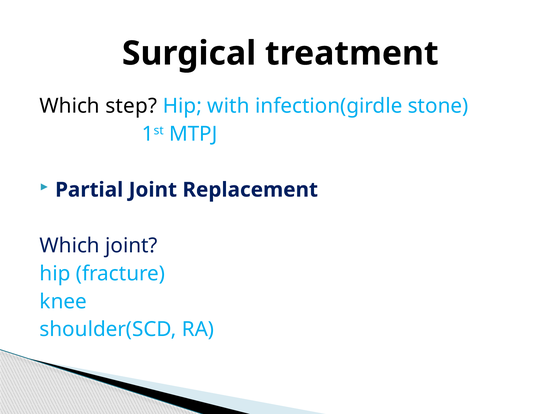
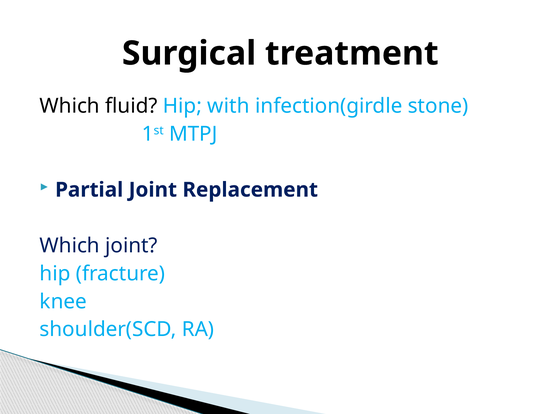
step: step -> fluid
